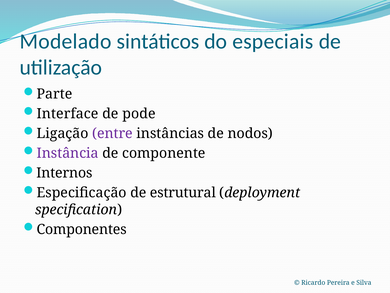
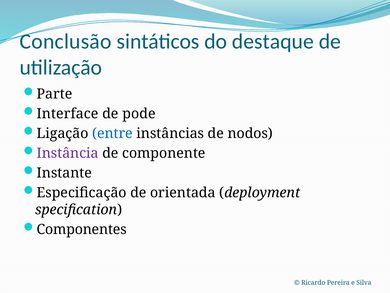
Modelado: Modelado -> Conclusão
especiais: especiais -> destaque
entre colour: purple -> blue
Internos: Internos -> Instante
estrutural: estrutural -> orientada
